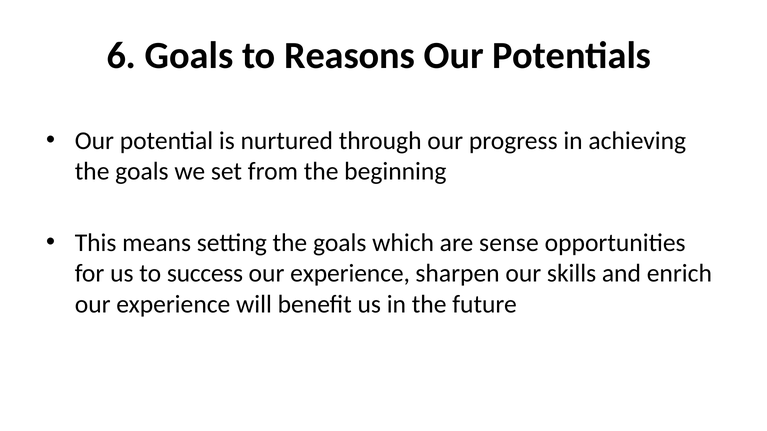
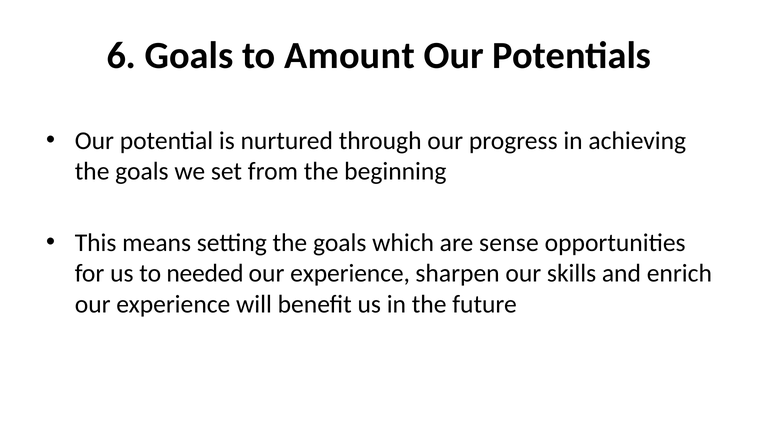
Reasons: Reasons -> Amount
success: success -> needed
